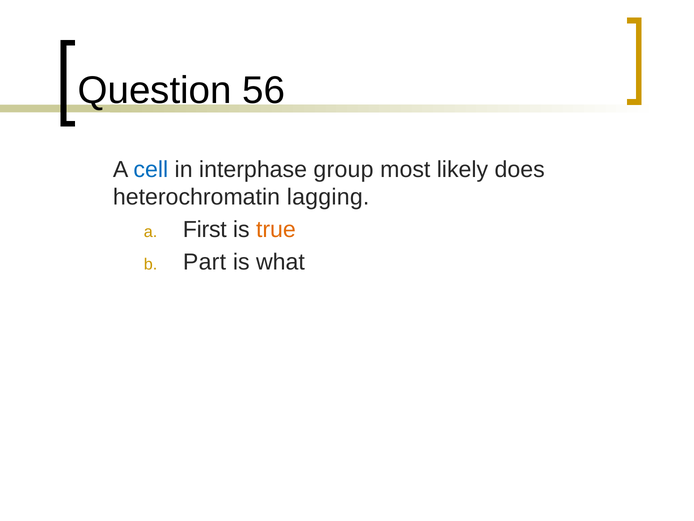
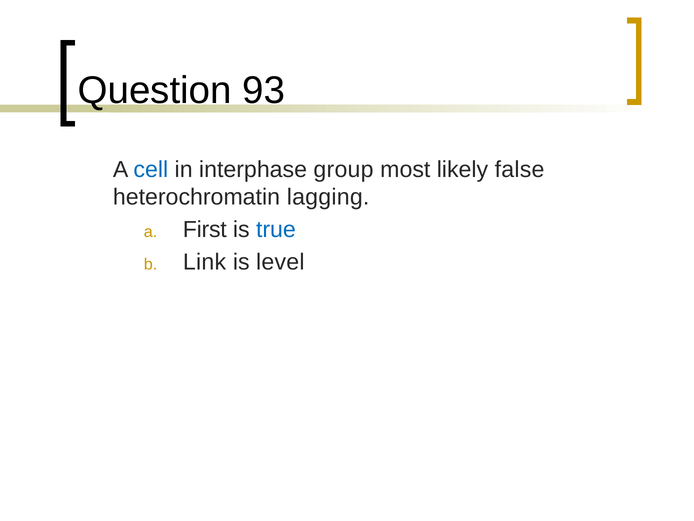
56: 56 -> 93
does: does -> false
true colour: orange -> blue
Part: Part -> Link
what: what -> level
